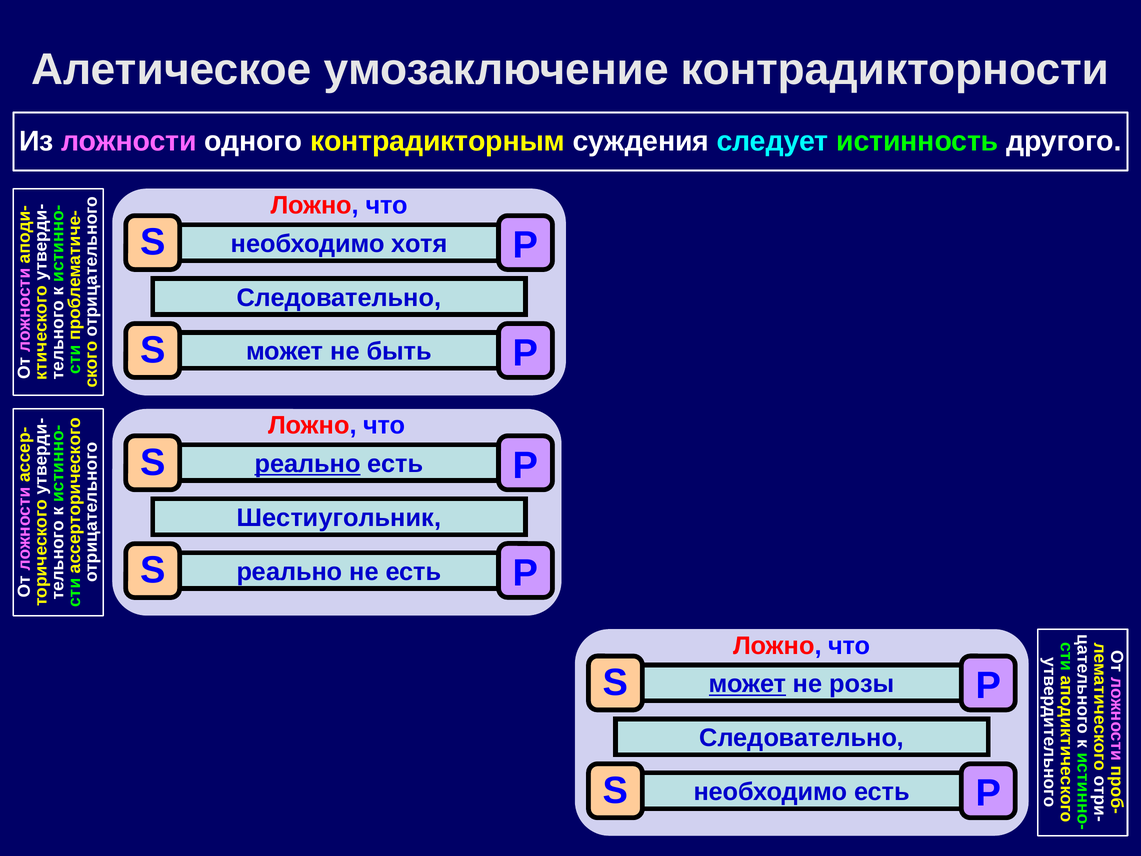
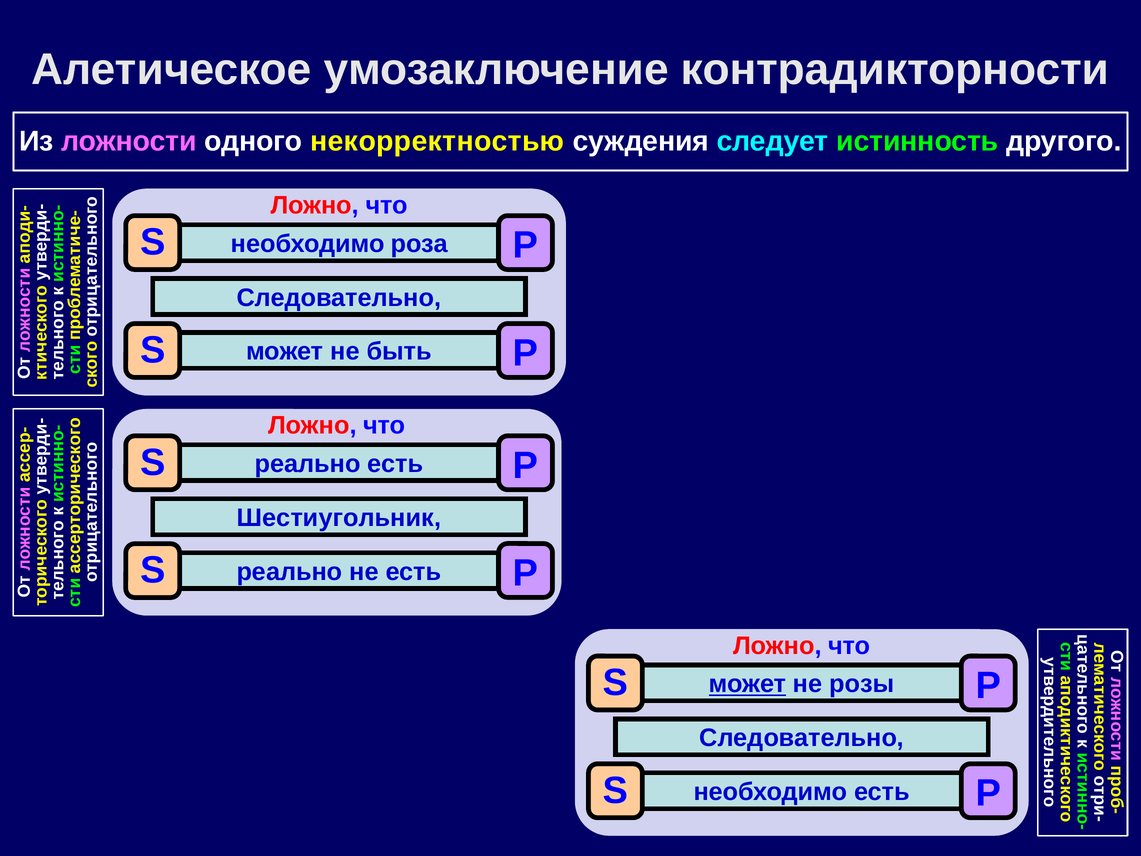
контрадикторным: контрадикторным -> некорректностью
хотя: хотя -> роза
реально at (308, 464) underline: present -> none
